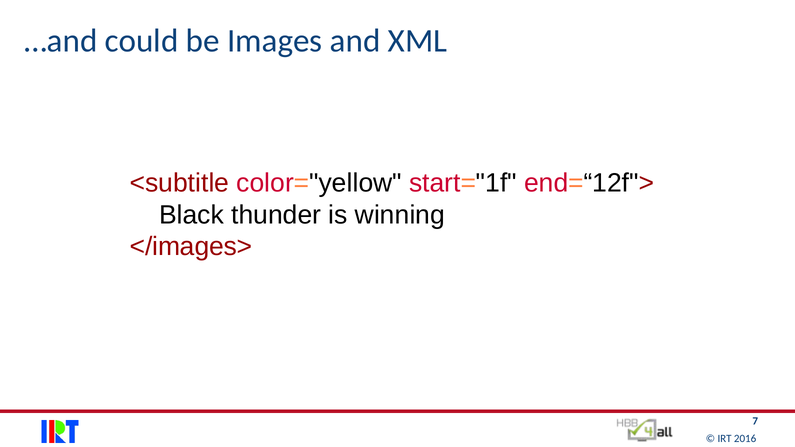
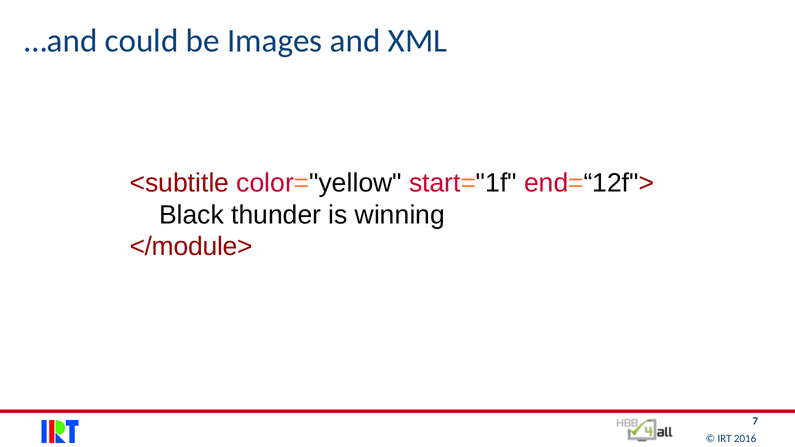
</images>: </images> -> </module>
